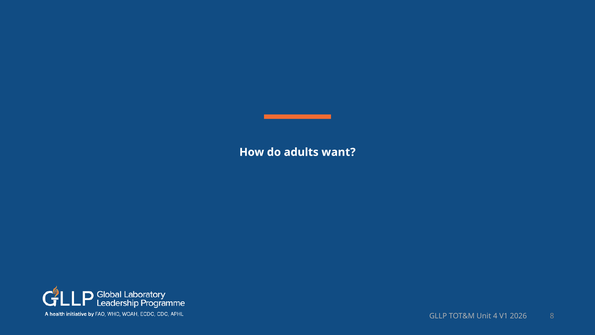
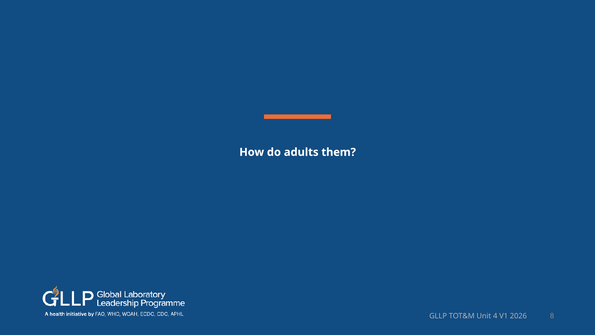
want: want -> them
